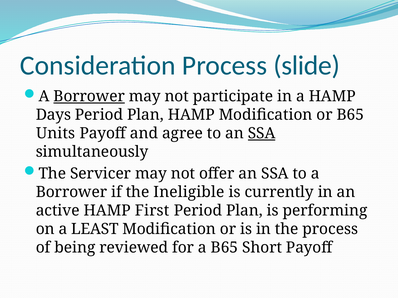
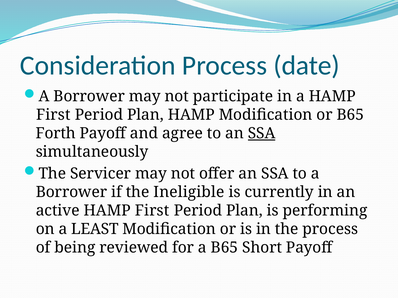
slide: slide -> date
Borrower at (89, 97) underline: present -> none
Days at (53, 115): Days -> First
Units: Units -> Forth
